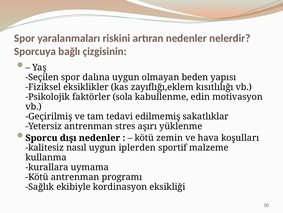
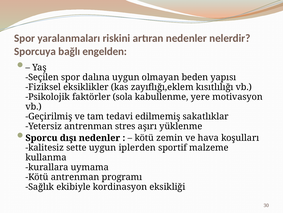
çizgisinin: çizgisinin -> engelden
edin: edin -> yere
nasıl: nasıl -> sette
